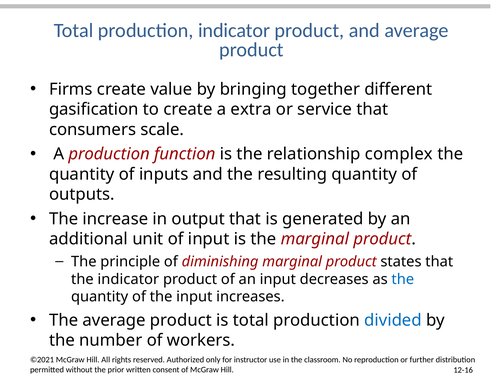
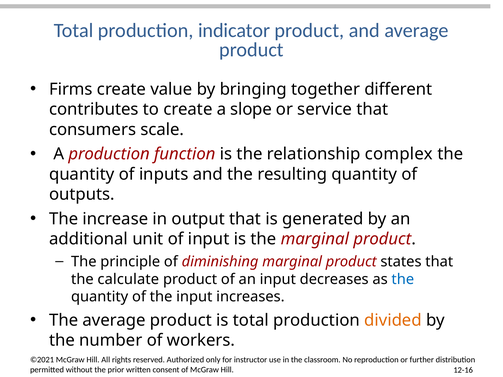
gasification: gasification -> contributes
extra: extra -> slope
the indicator: indicator -> calculate
divided colour: blue -> orange
